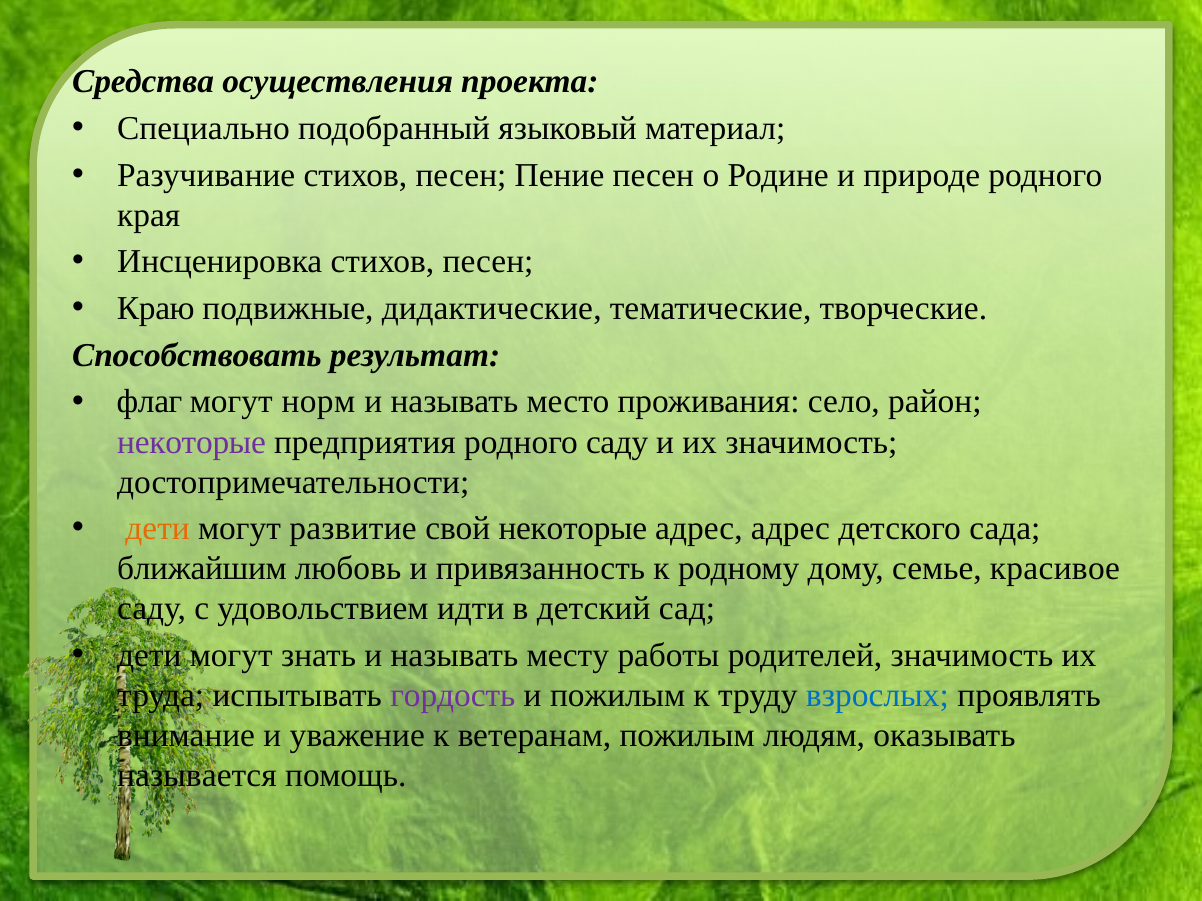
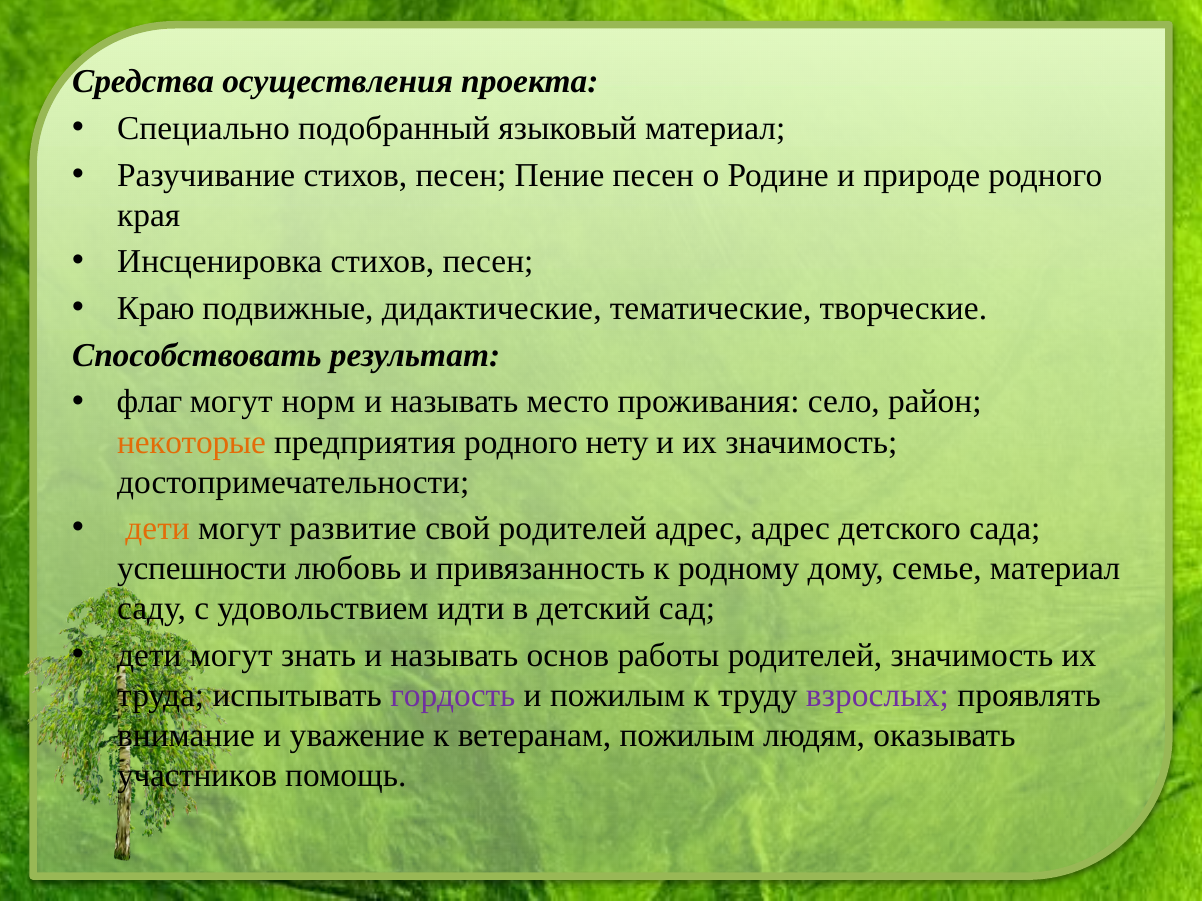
некоторые at (192, 442) colour: purple -> orange
родного саду: саду -> нету
свой некоторые: некоторые -> родителей
ближайшим: ближайшим -> успешности
семье красивое: красивое -> материал
месту: месту -> основ
взрослых colour: blue -> purple
называется: называется -> участников
